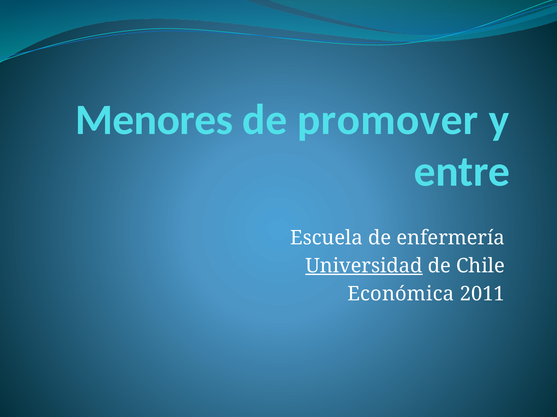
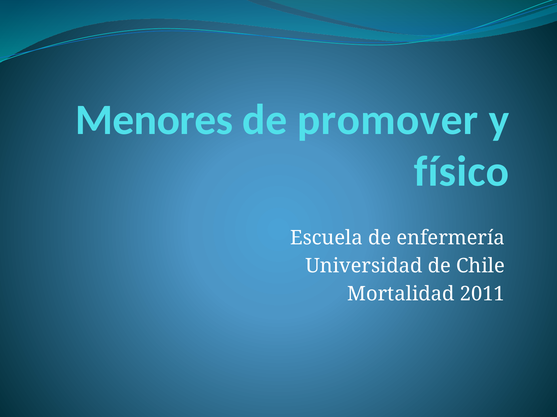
entre: entre -> físico
Universidad underline: present -> none
Económica: Económica -> Mortalidad
